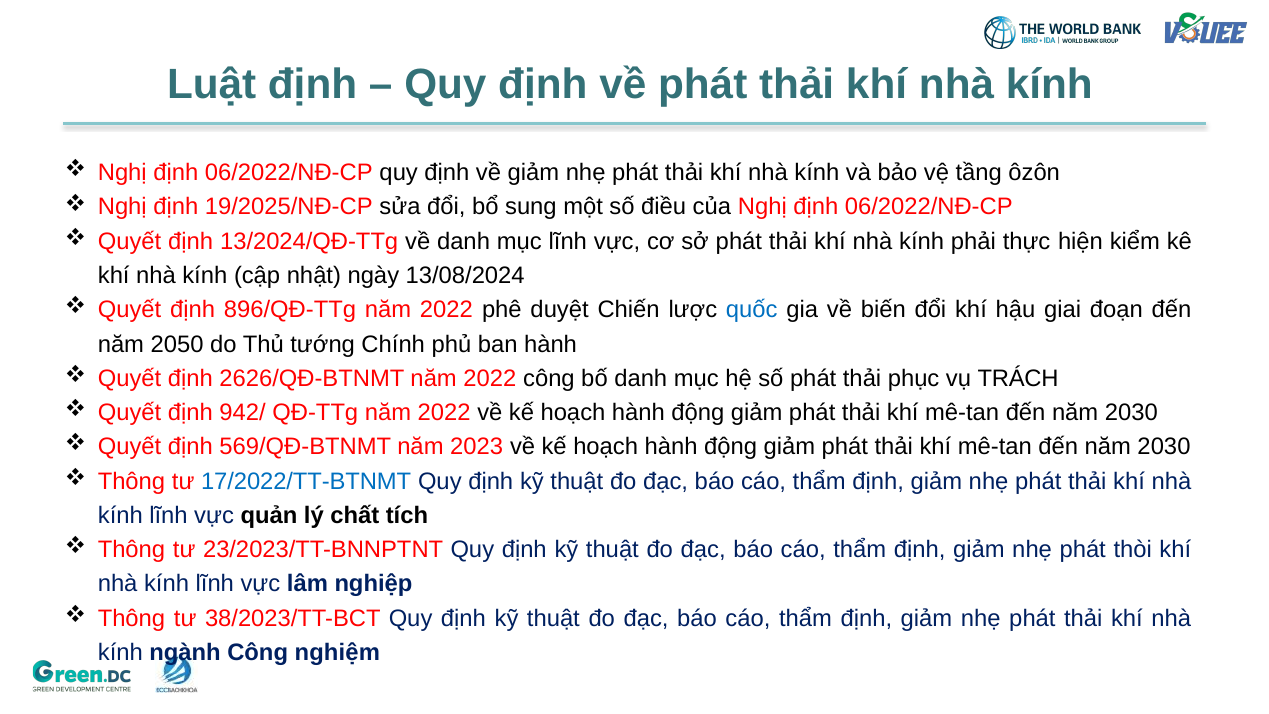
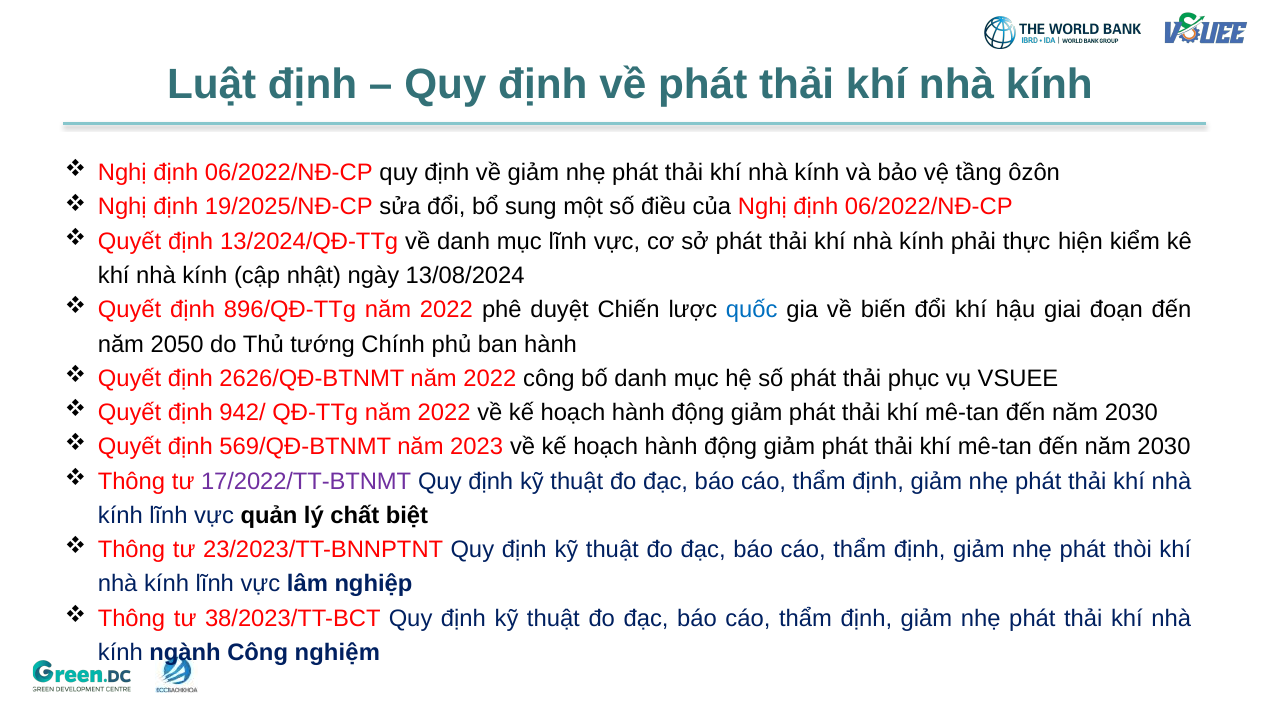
TRÁCH: TRÁCH -> VSUEE
17/2022/TT-BTNMT colour: blue -> purple
tích: tích -> biệt
